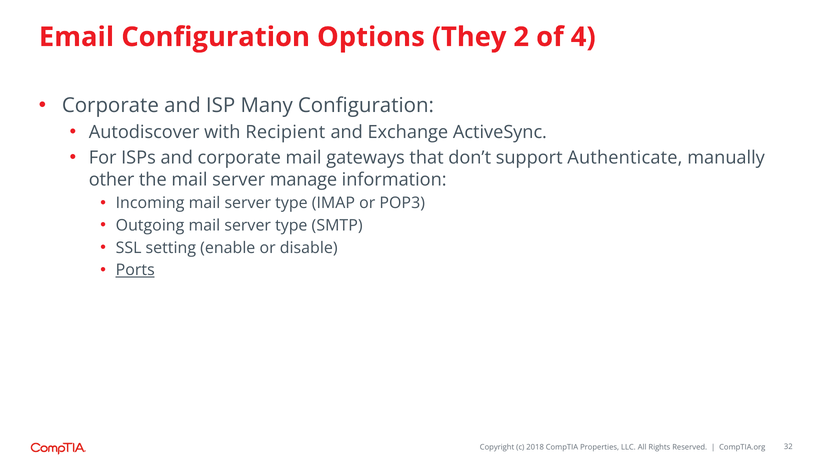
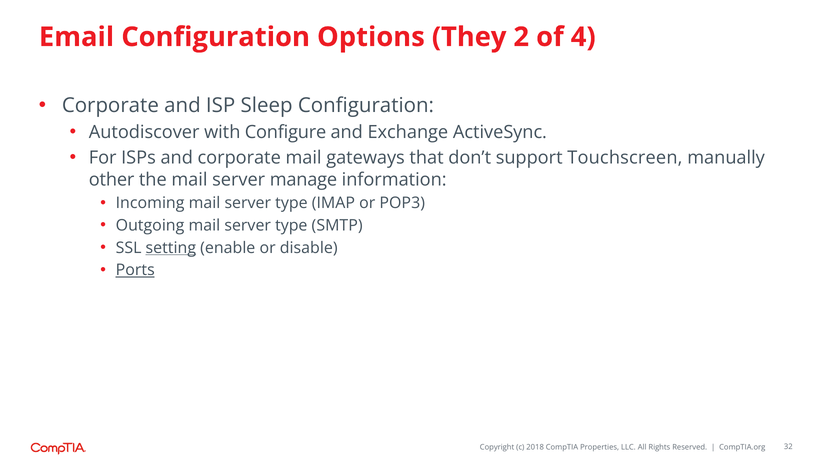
Many: Many -> Sleep
Recipient: Recipient -> Configure
Authenticate: Authenticate -> Touchscreen
setting underline: none -> present
